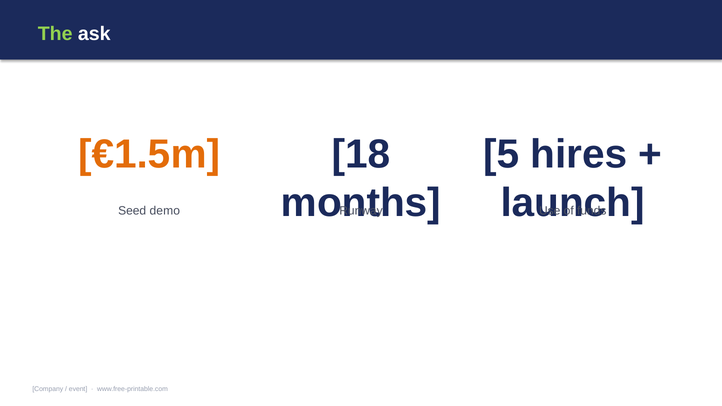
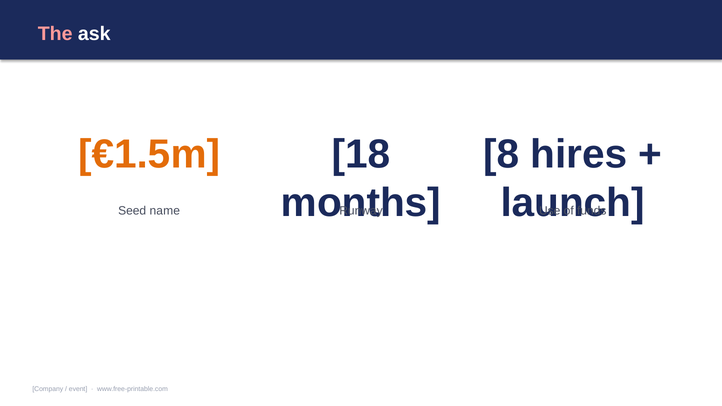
The colour: light green -> pink
5: 5 -> 8
demo: demo -> name
